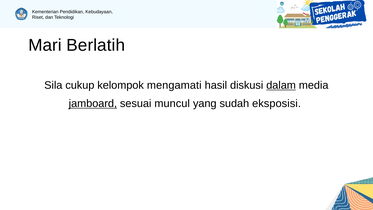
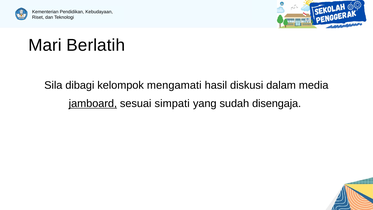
cukup: cukup -> dibagi
dalam underline: present -> none
muncul: muncul -> simpati
eksposisi: eksposisi -> disengaja
